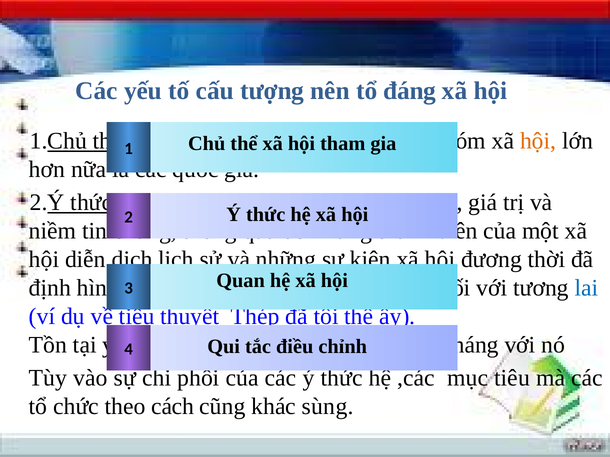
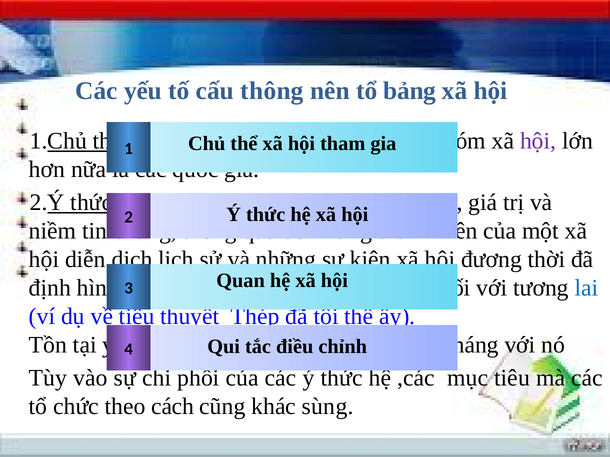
cấu tượng: tượng -> thông
đáng: đáng -> bảng
hội at (538, 141) colour: orange -> purple
